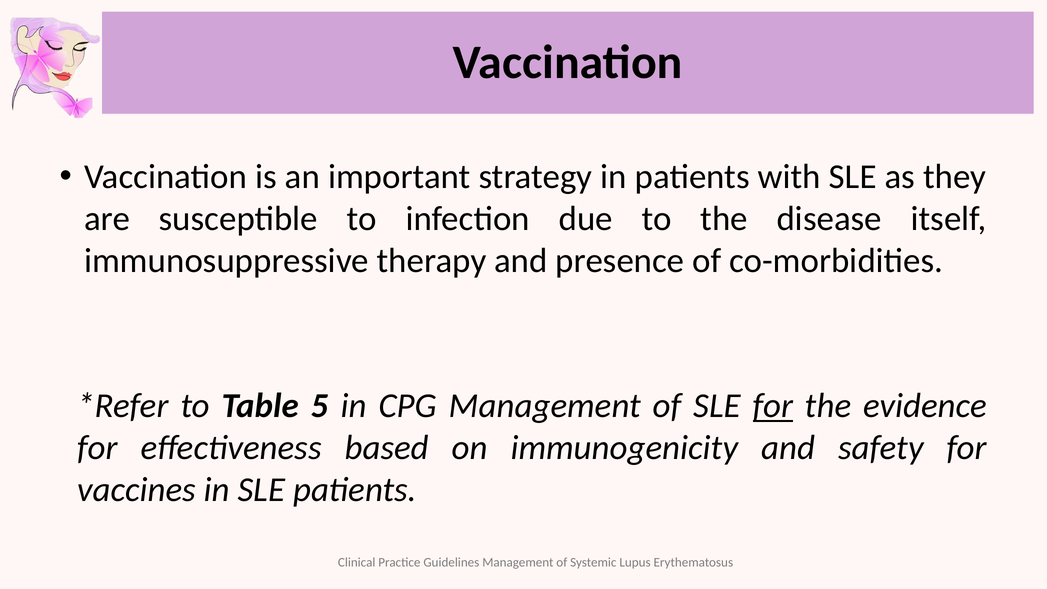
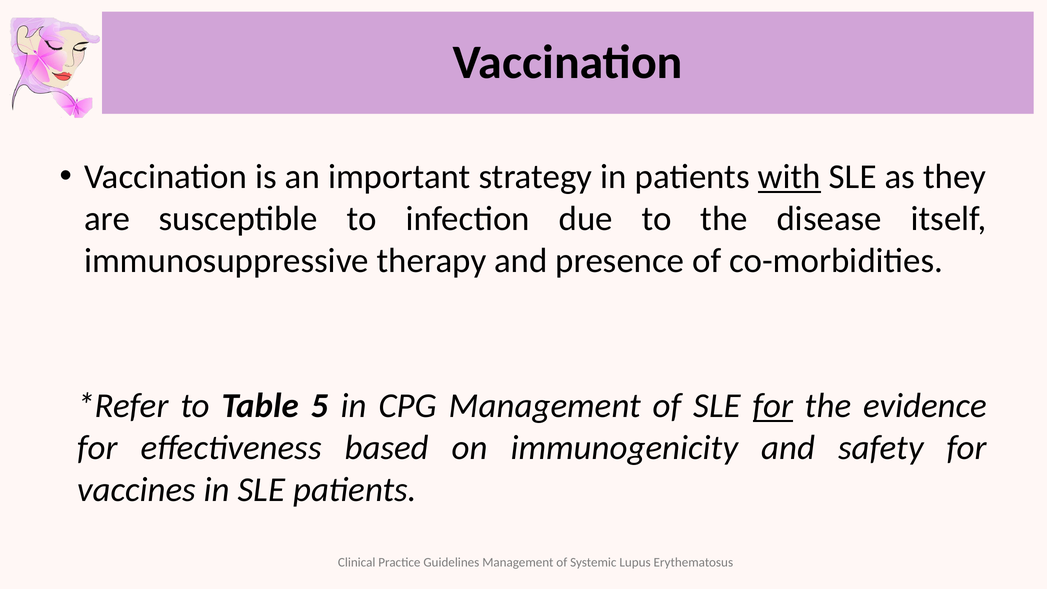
with underline: none -> present
